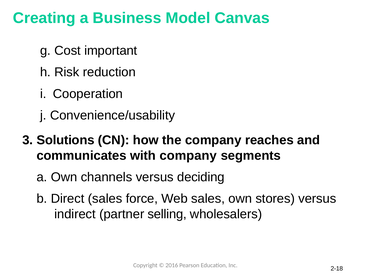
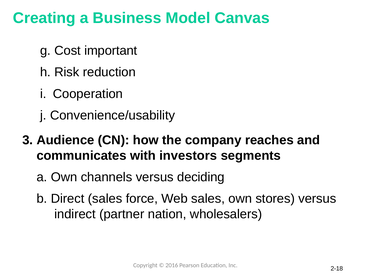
Solutions: Solutions -> Audience
with company: company -> investors
selling: selling -> nation
